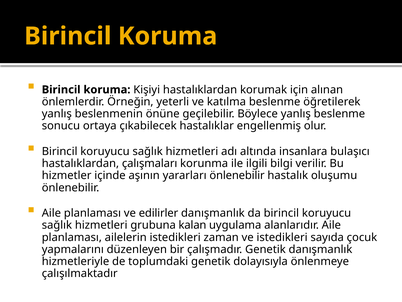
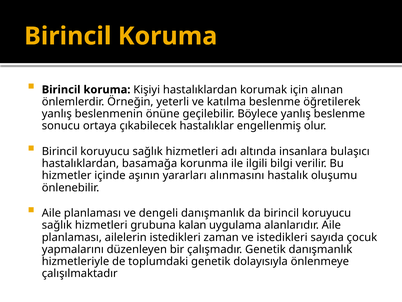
çalışmaları: çalışmaları -> basamağa
yararları önlenebilir: önlenebilir -> alınmasını
edilirler: edilirler -> dengeli
